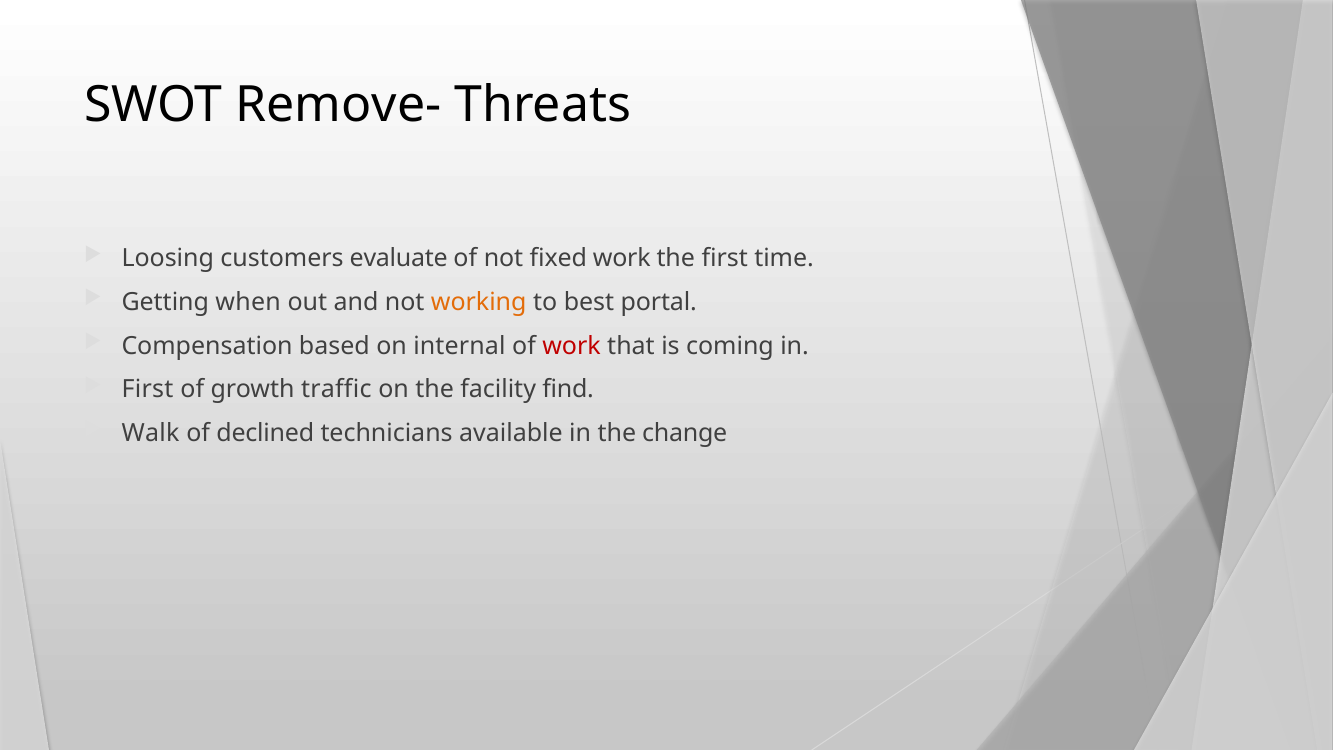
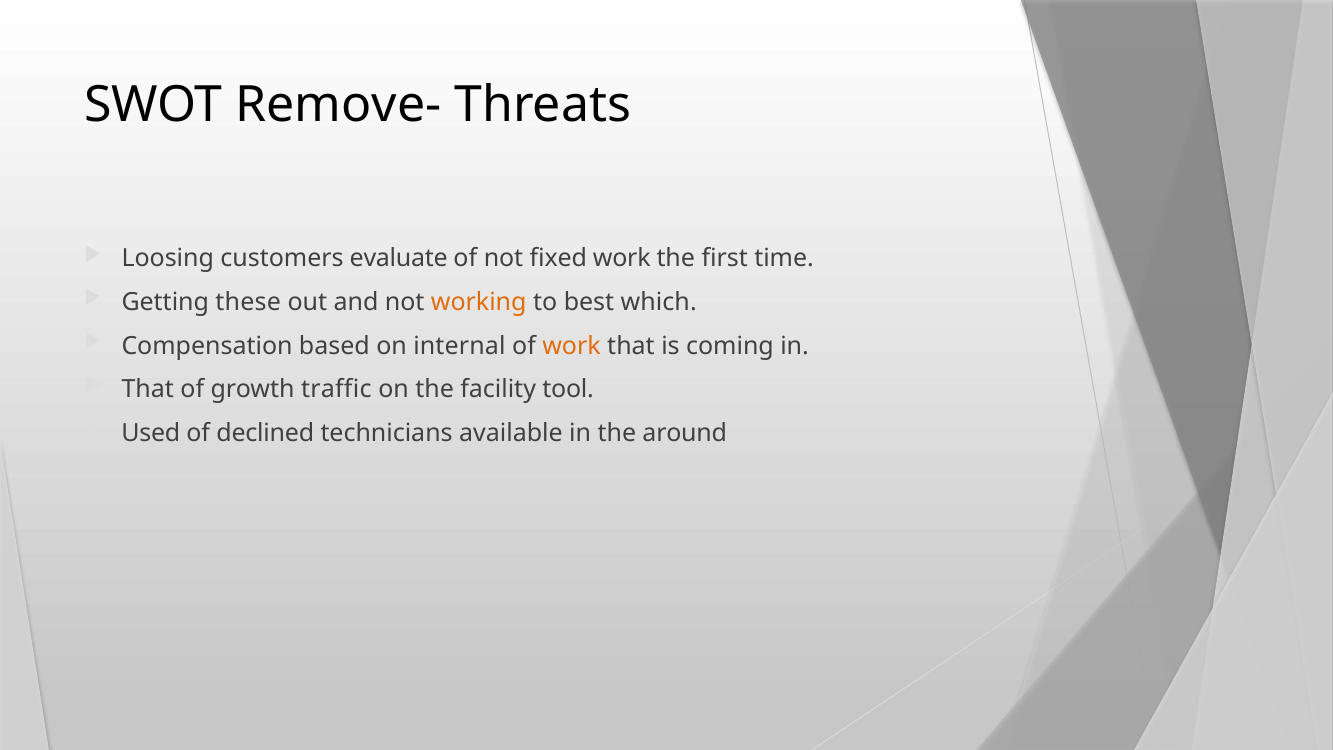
when: when -> these
portal: portal -> which
work at (572, 346) colour: red -> orange
First at (148, 390): First -> That
find: find -> tool
Walk: Walk -> Used
change: change -> around
